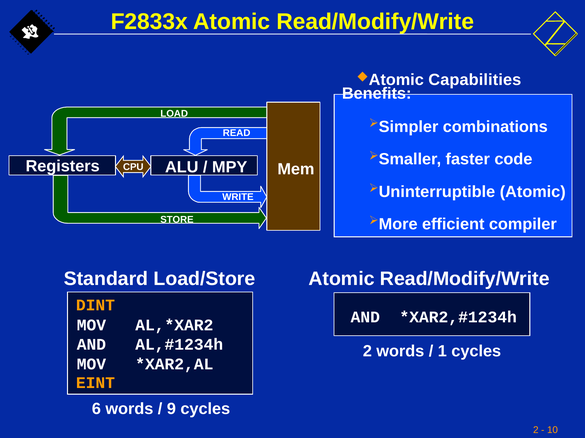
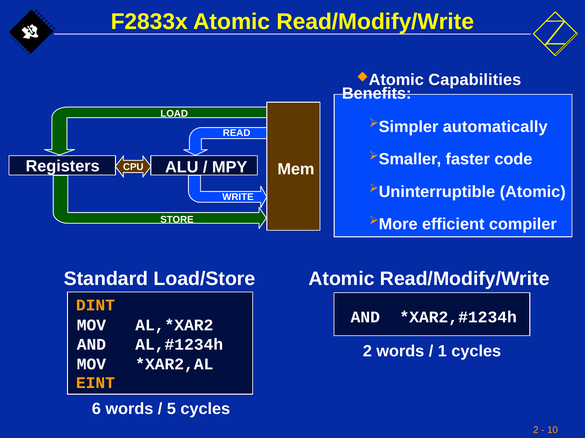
combinations: combinations -> automatically
9: 9 -> 5
